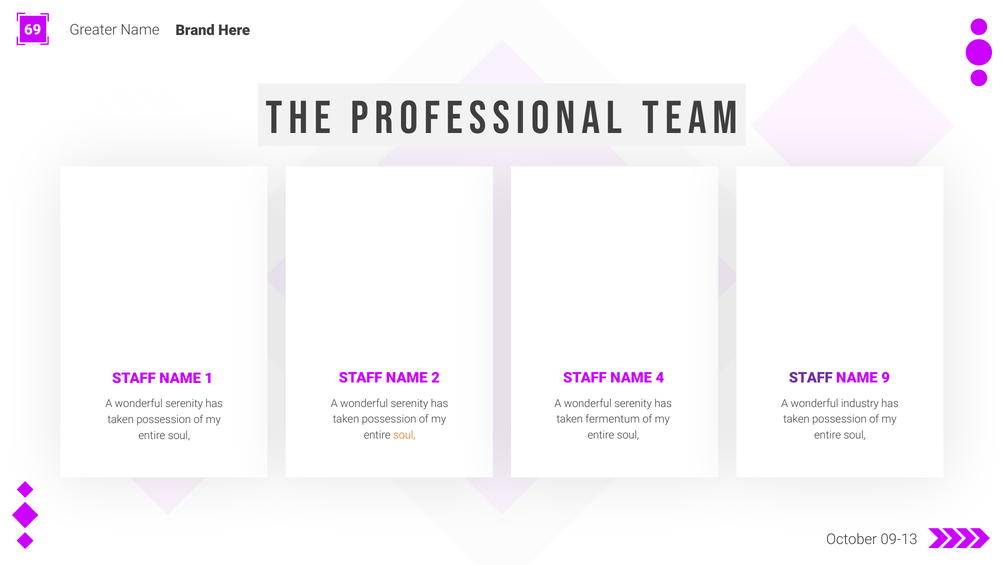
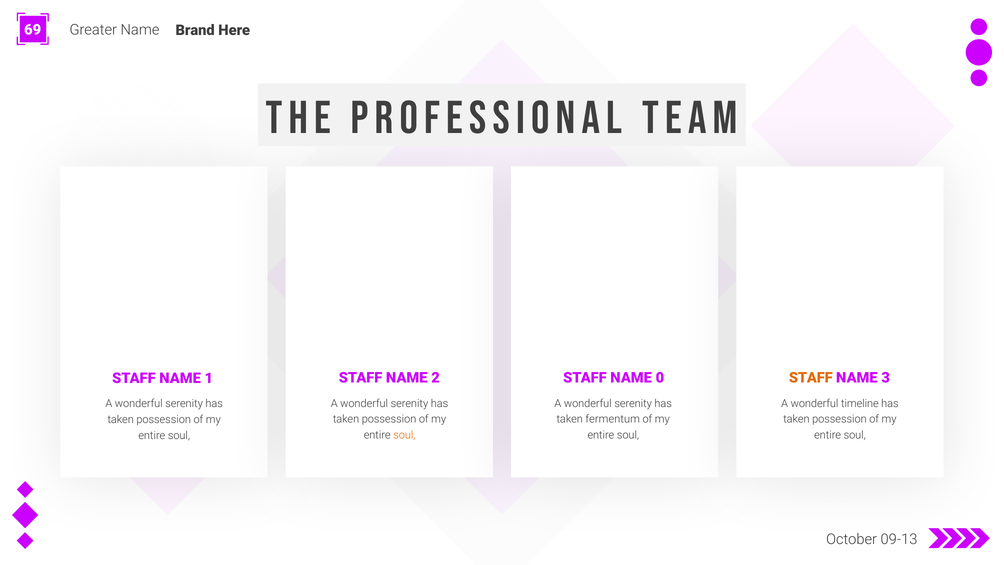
4: 4 -> 0
STAFF at (811, 378) colour: purple -> orange
9: 9 -> 3
industry: industry -> timeline
